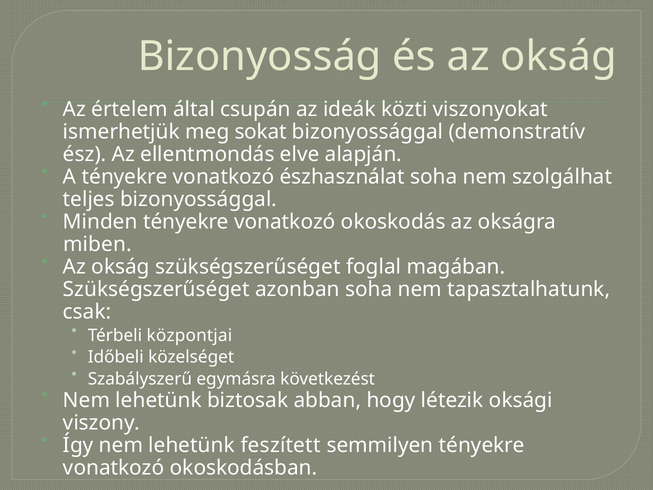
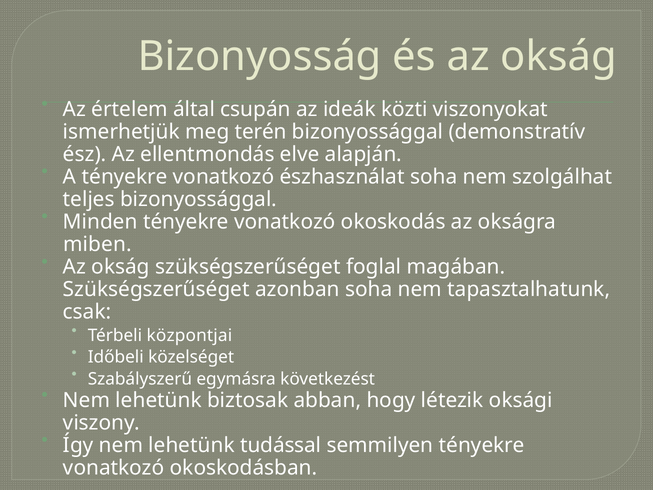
sokat: sokat -> terén
feszített: feszített -> tudással
